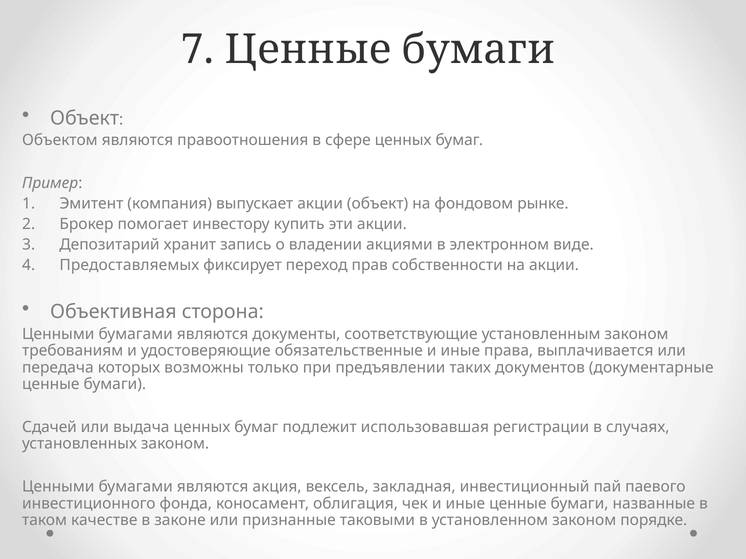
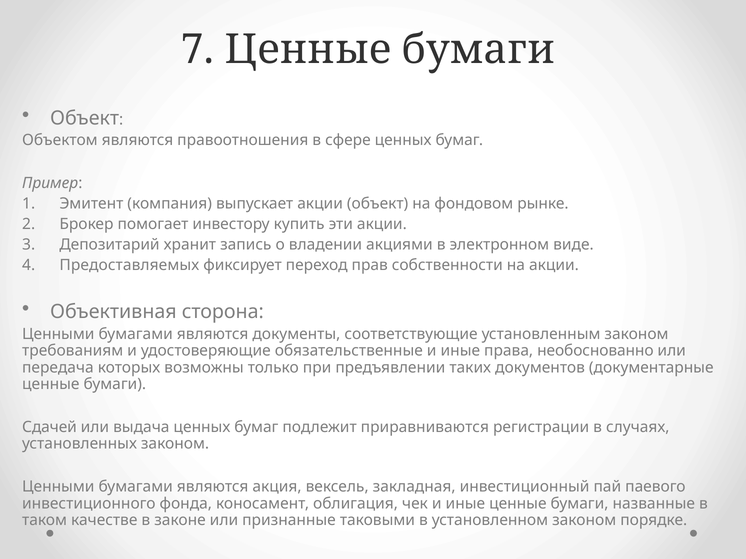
выплачивается: выплачивается -> необоснованно
использовавшая: использовавшая -> приравниваются
